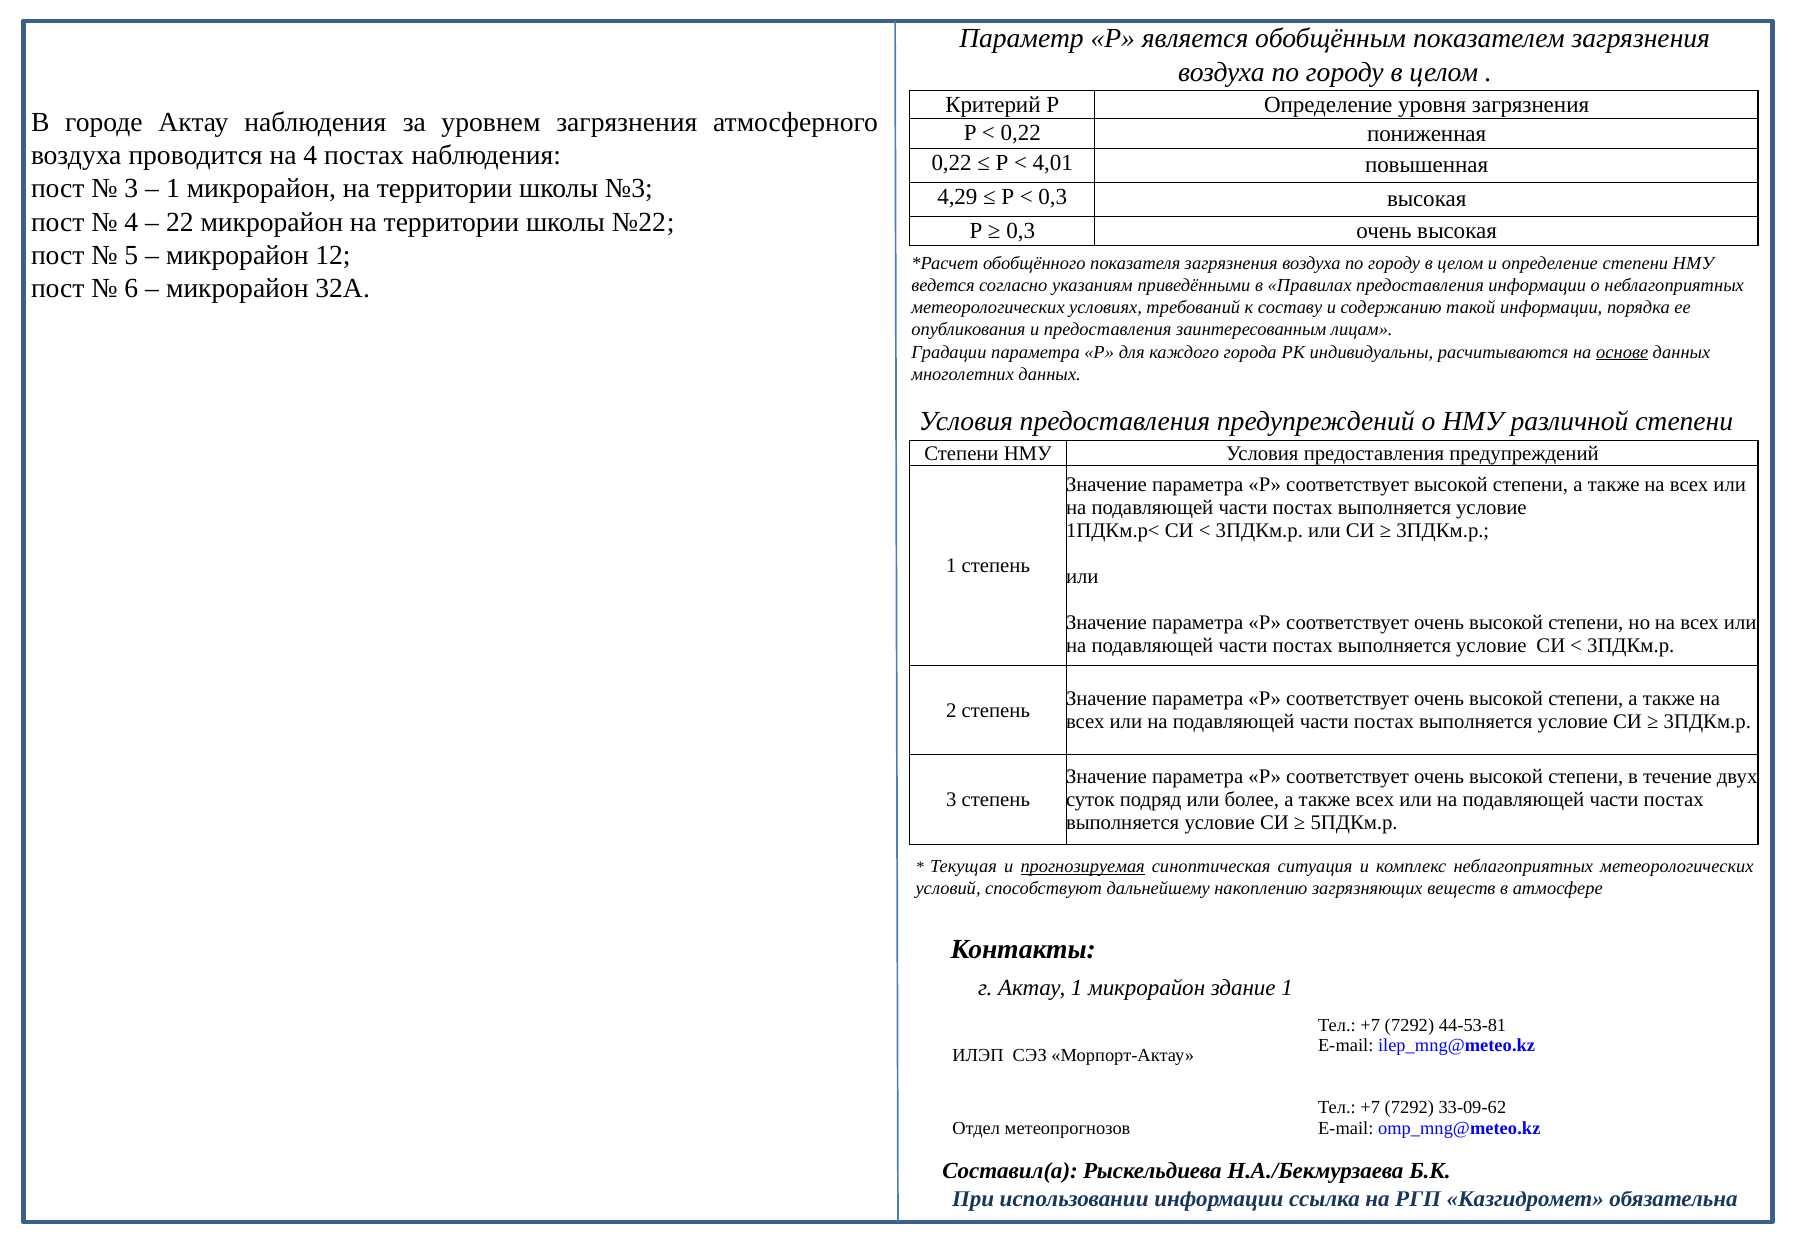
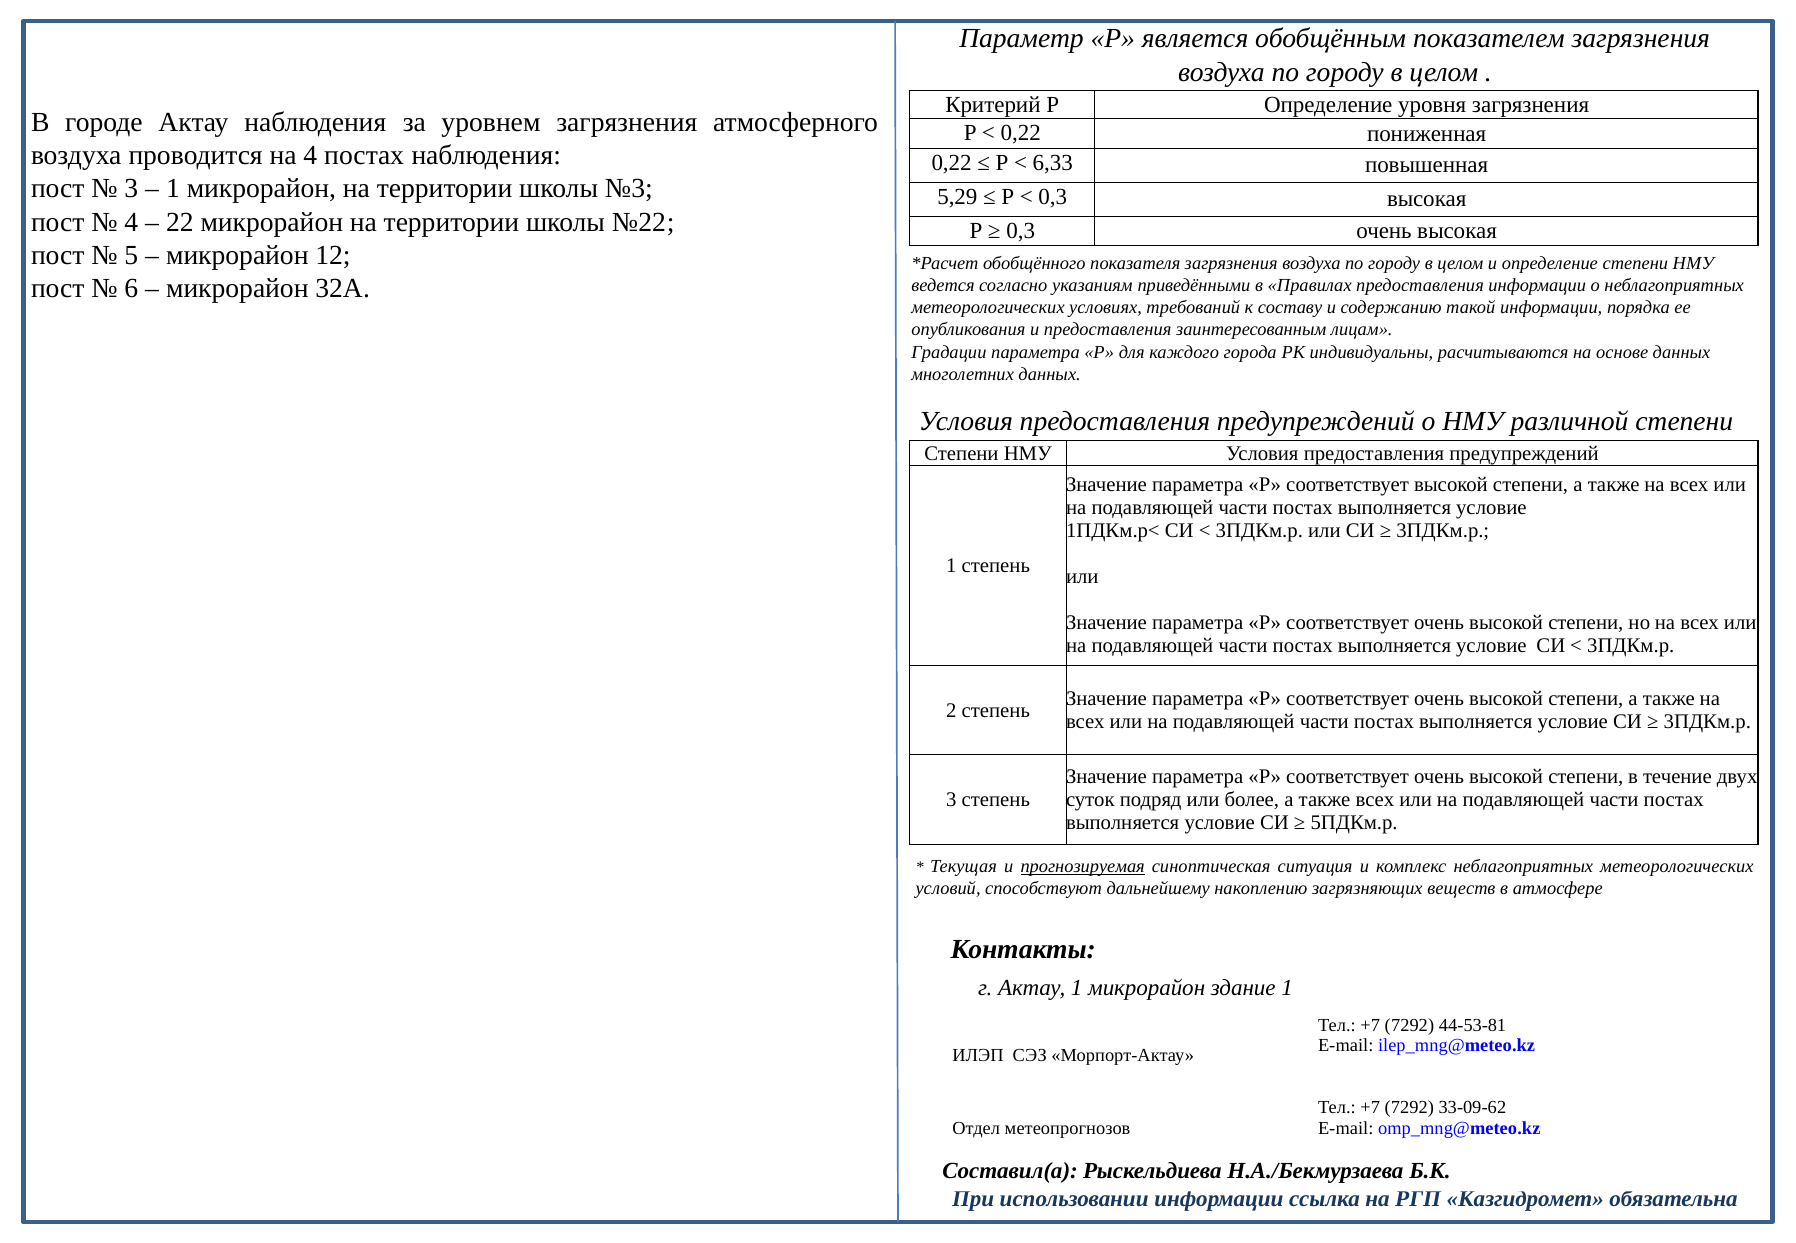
4,01: 4,01 -> 6,33
4,29: 4,29 -> 5,29
основе underline: present -> none
